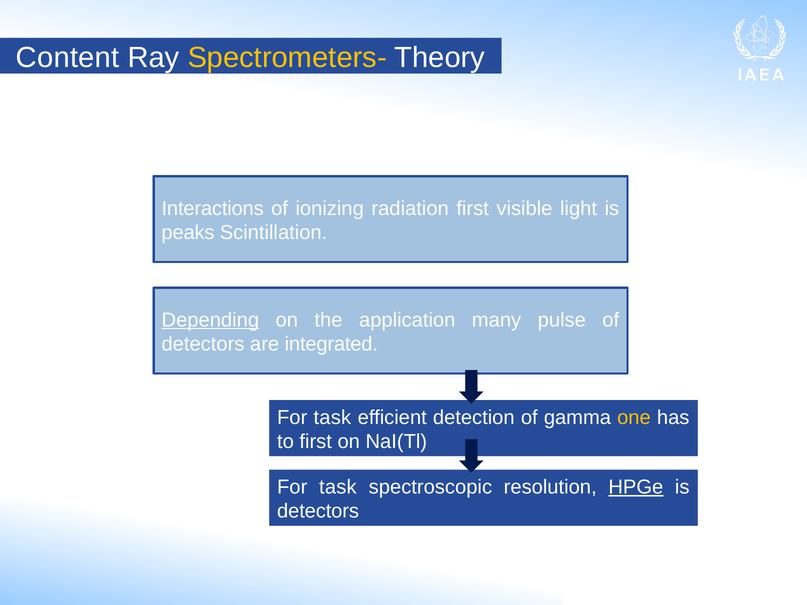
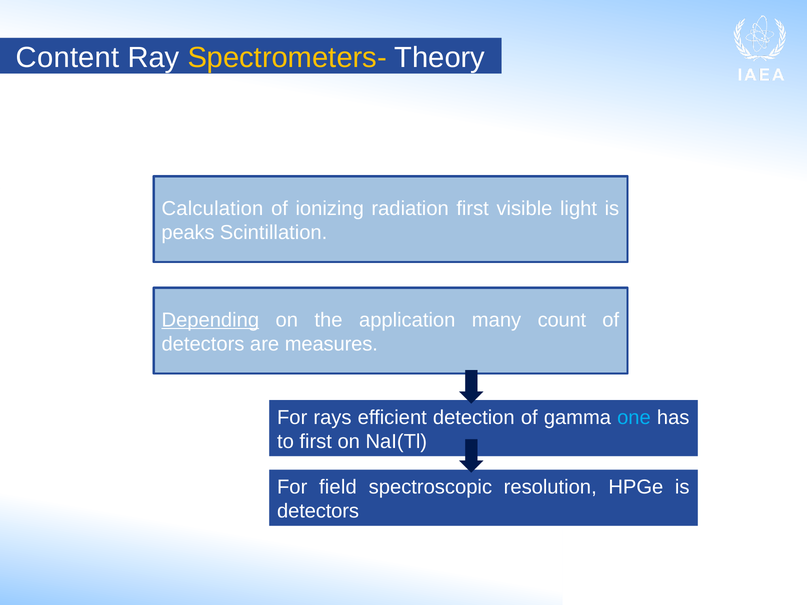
Interactions: Interactions -> Calculation
pulse: pulse -> count
integrated: integrated -> measures
task at (332, 418): task -> rays
one colour: yellow -> light blue
task at (338, 487): task -> field
HPGe underline: present -> none
